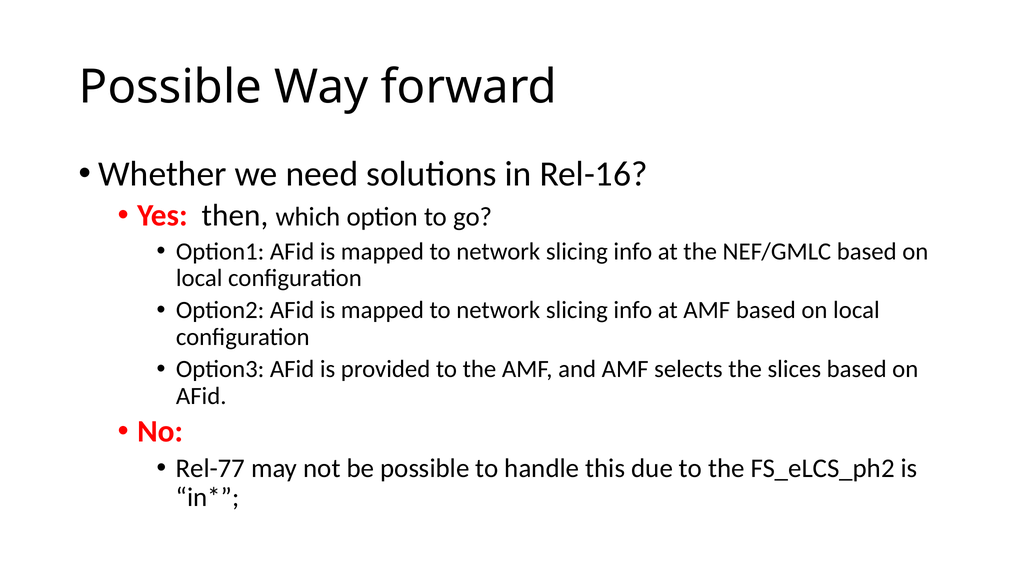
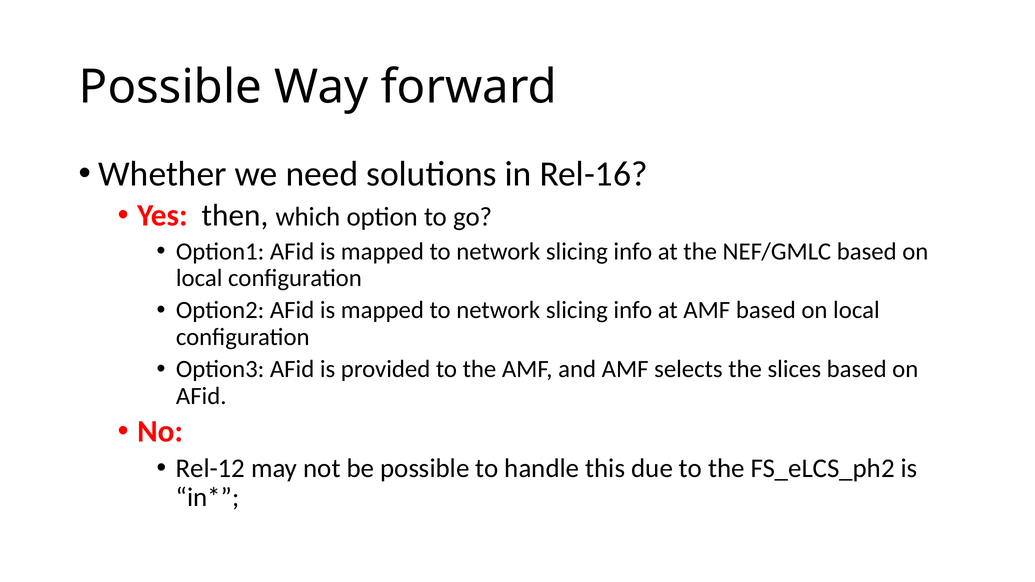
Rel-77: Rel-77 -> Rel-12
